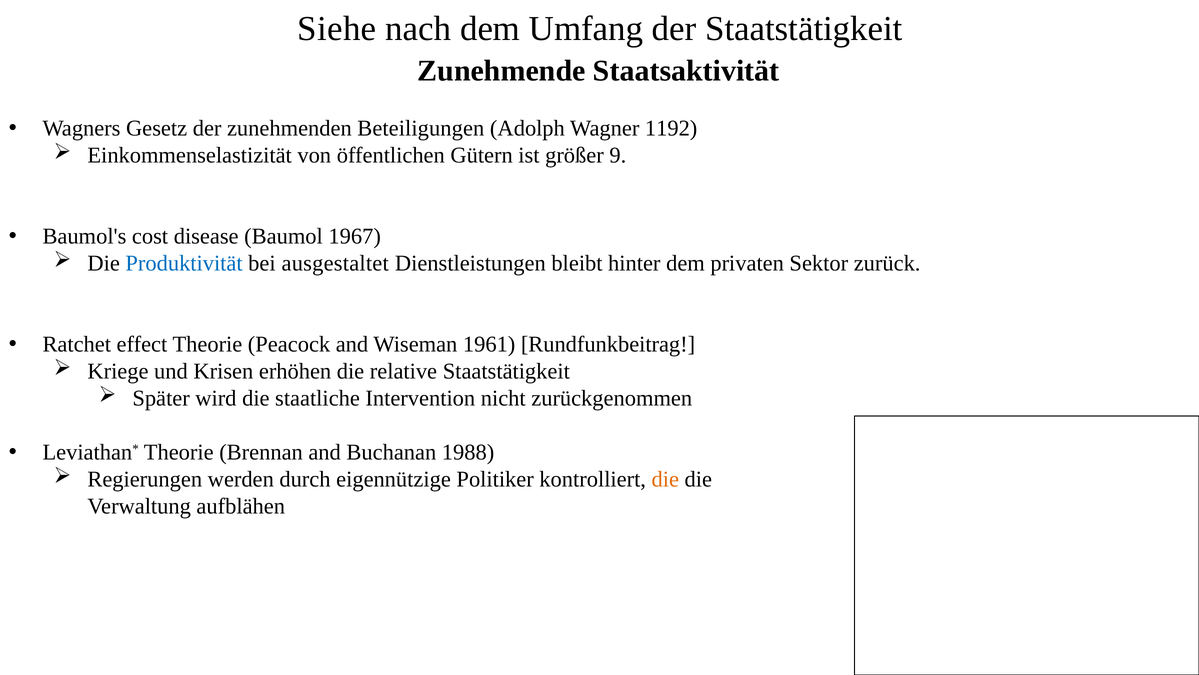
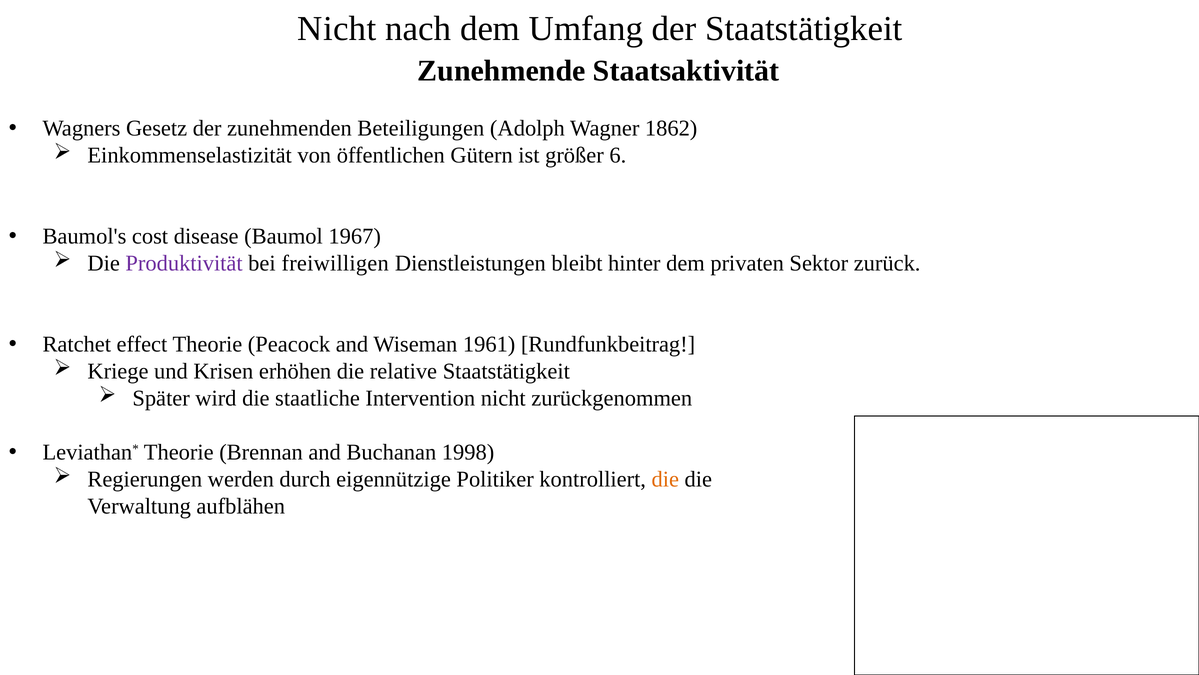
Siehe at (337, 29): Siehe -> Nicht
1192: 1192 -> 1862
9: 9 -> 6
Produktivität colour: blue -> purple
ausgestaltet: ausgestaltet -> freiwilligen
1988: 1988 -> 1998
